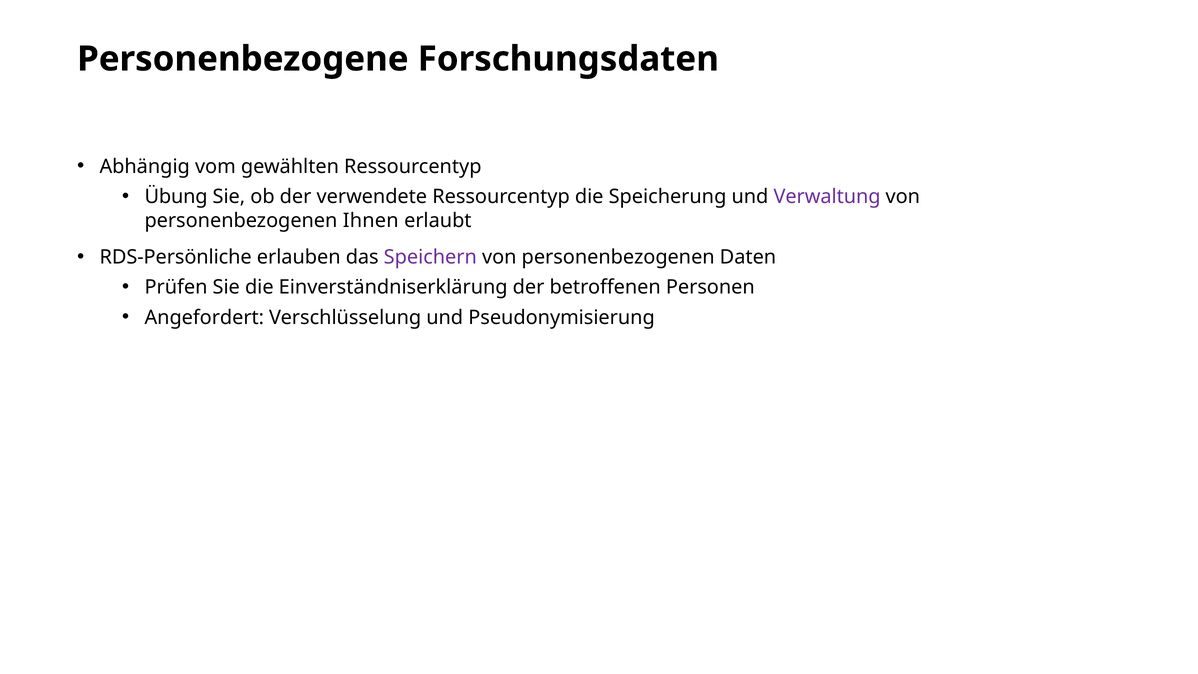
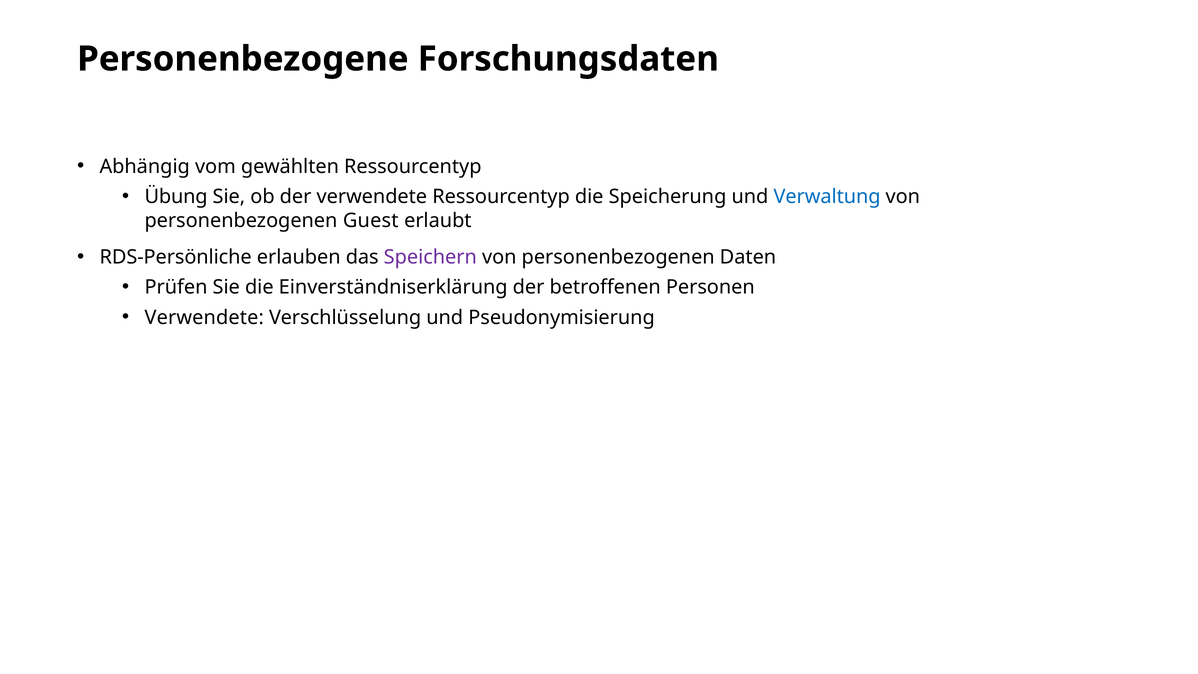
Verwaltung colour: purple -> blue
Ihnen: Ihnen -> Guest
Angefordert at (204, 317): Angefordert -> Verwendete
